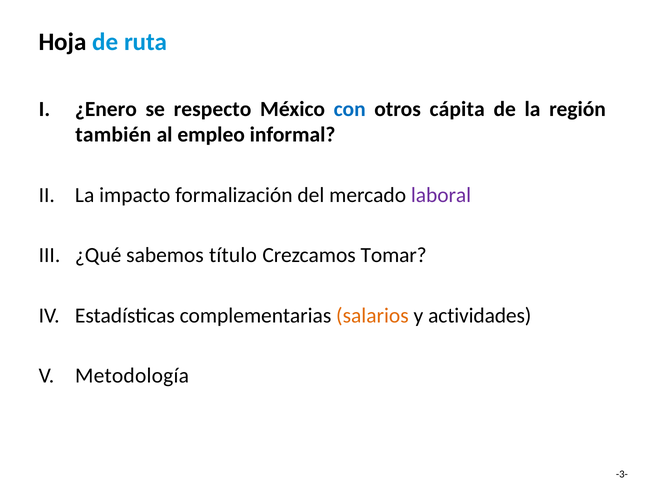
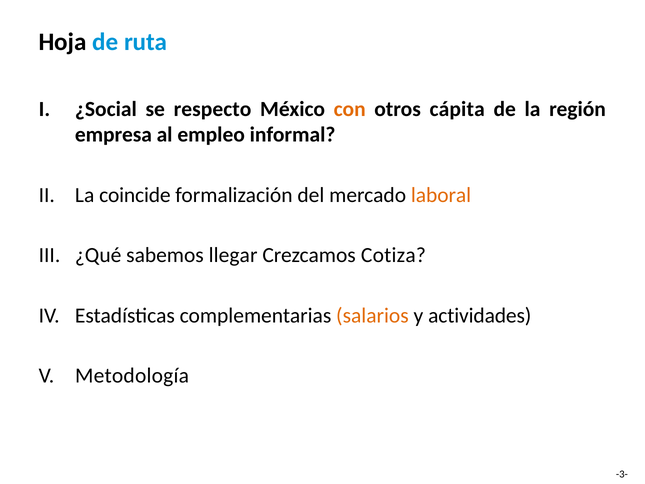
¿Enero: ¿Enero -> ¿Social
con colour: blue -> orange
también: también -> empresa
impacto: impacto -> coincide
laboral colour: purple -> orange
título: título -> llegar
Tomar: Tomar -> Cotiza
